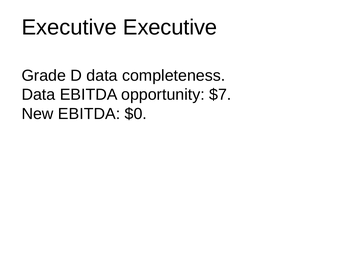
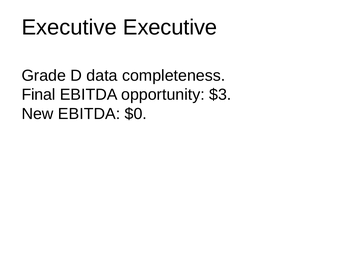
Data at (38, 95): Data -> Final
$7: $7 -> $3
